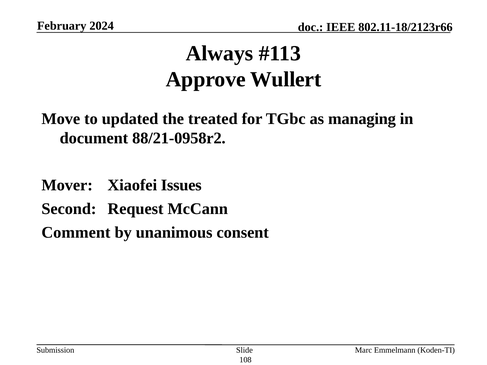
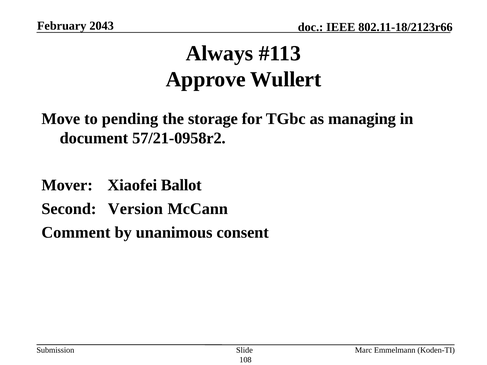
2024: 2024 -> 2043
updated: updated -> pending
treated: treated -> storage
88/21-0958r2: 88/21-0958r2 -> 57/21-0958r2
Issues: Issues -> Ballot
Request: Request -> Version
